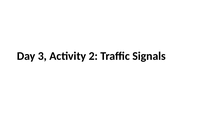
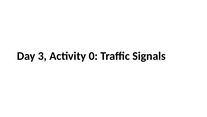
2: 2 -> 0
